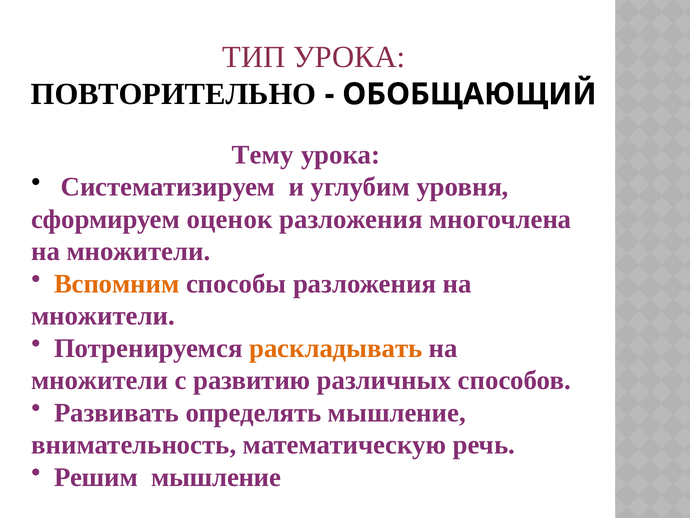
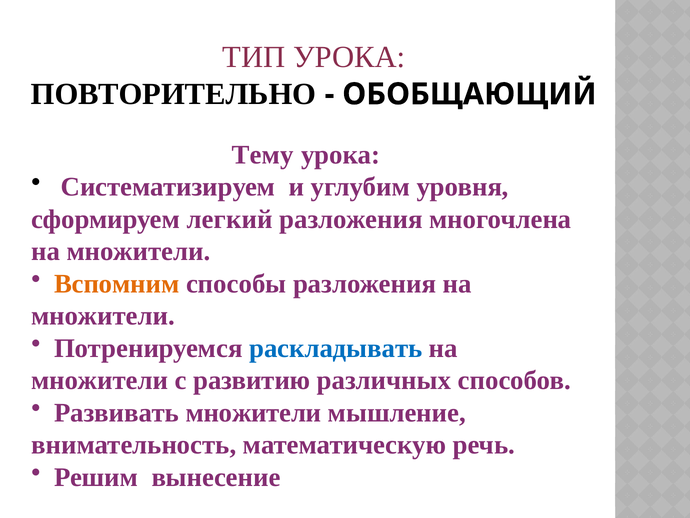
оценок: оценок -> легкий
раскладывать colour: orange -> blue
Развивать определять: определять -> множители
Решим мышление: мышление -> вынесение
